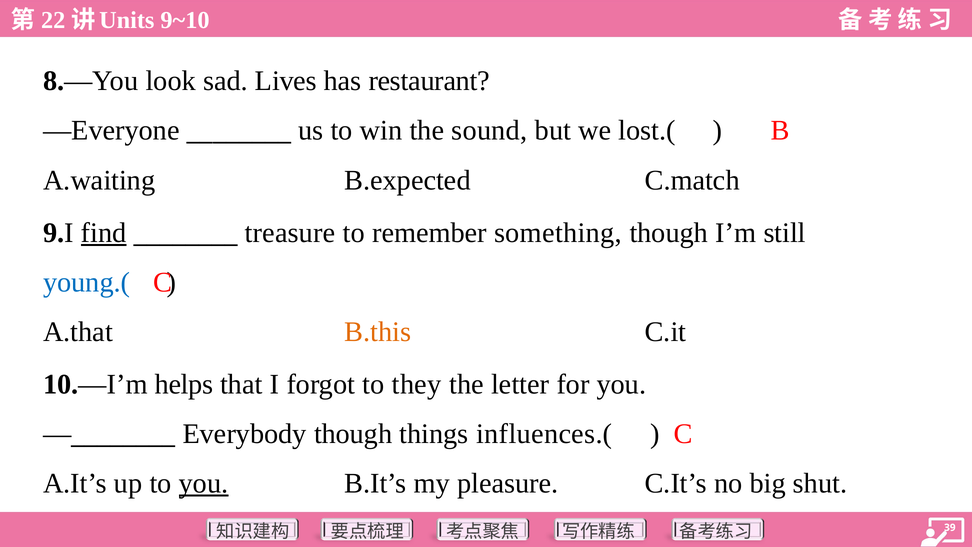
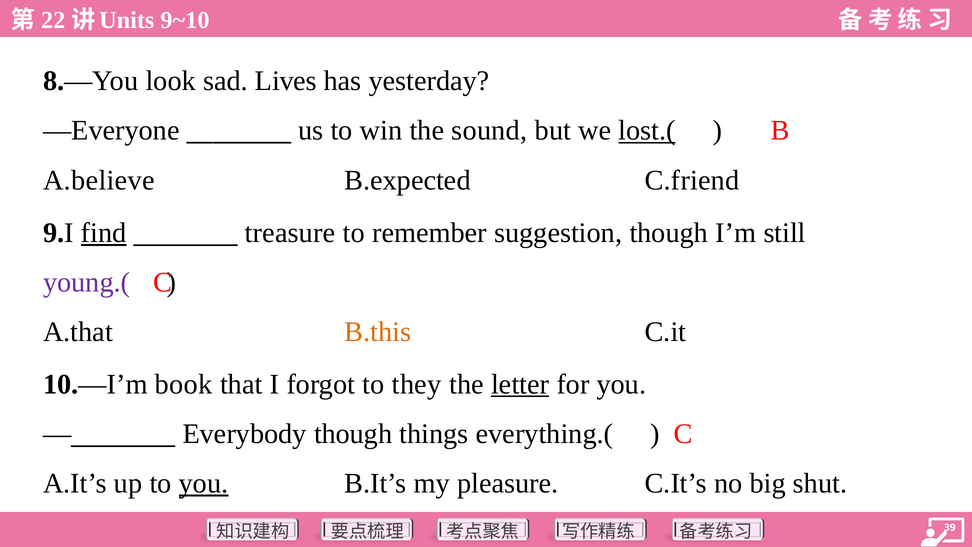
restaurant: restaurant -> yesterday
lost.( underline: none -> present
A.waiting: A.waiting -> A.believe
C.match: C.match -> C.friend
something: something -> suggestion
young.( colour: blue -> purple
helps: helps -> book
letter underline: none -> present
influences.(: influences.( -> everything.(
